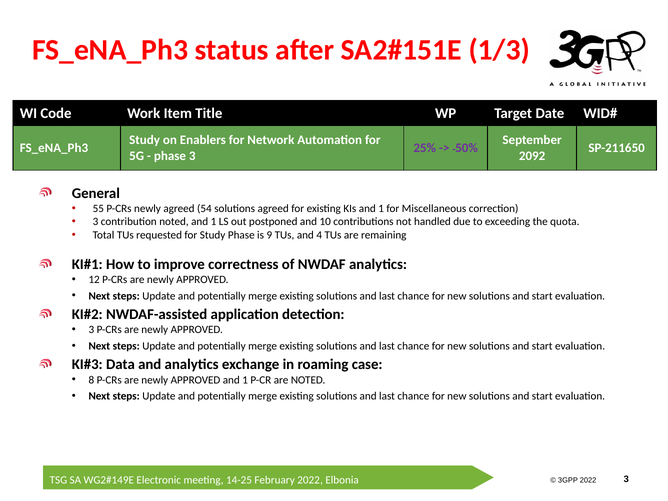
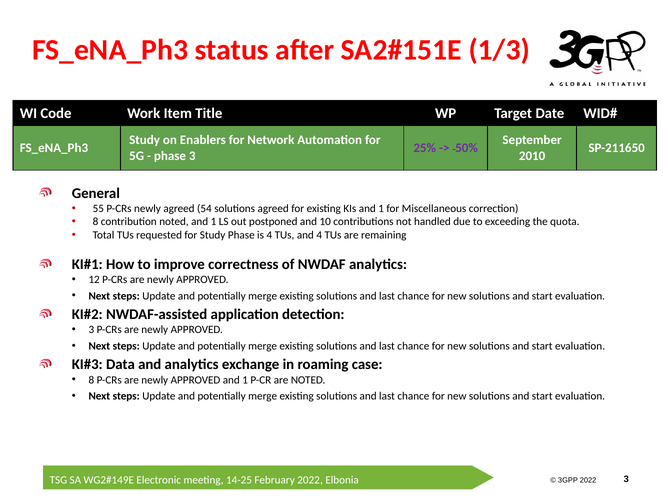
2092: 2092 -> 2010
3 at (96, 222): 3 -> 8
is 9: 9 -> 4
